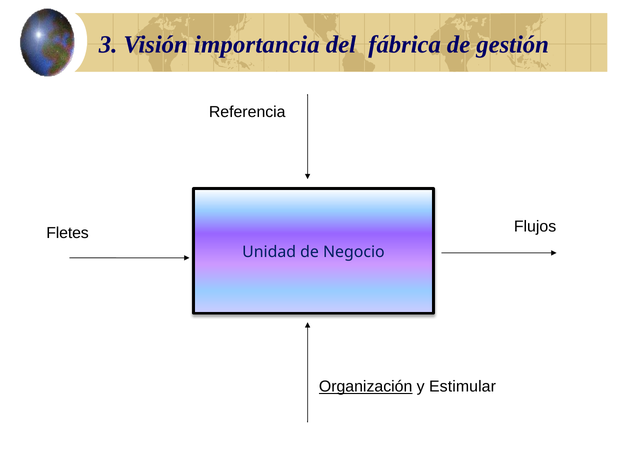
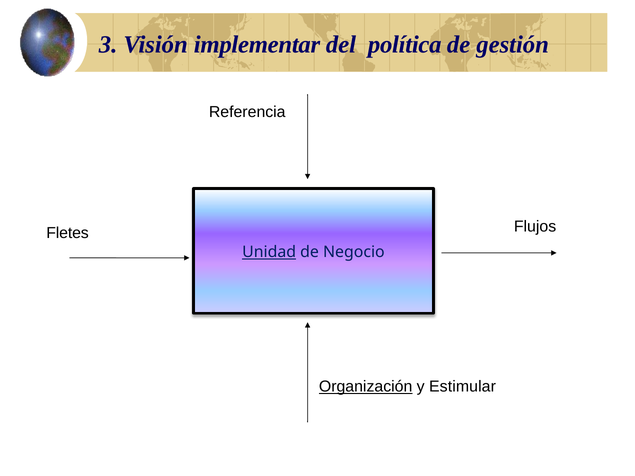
importancia: importancia -> implementar
fábrica: fábrica -> política
Unidad underline: none -> present
